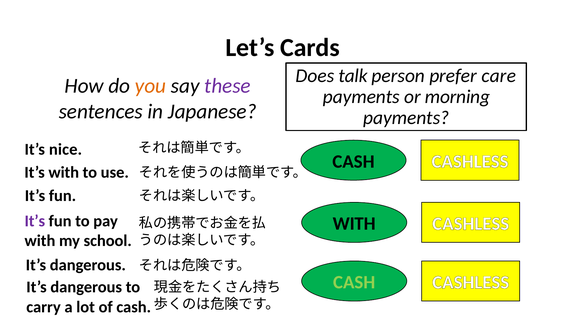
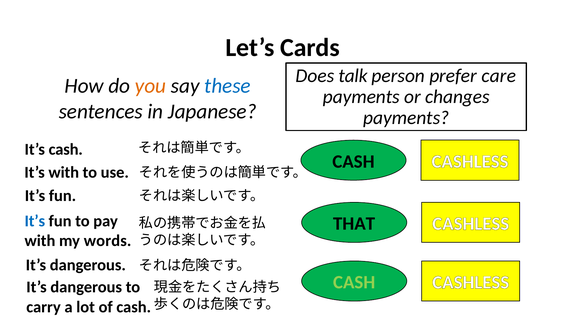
these colour: purple -> blue
morning: morning -> changes
It’s nice: nice -> cash
It’s at (35, 221) colour: purple -> blue
WITH at (354, 224): WITH -> THAT
school: school -> words
